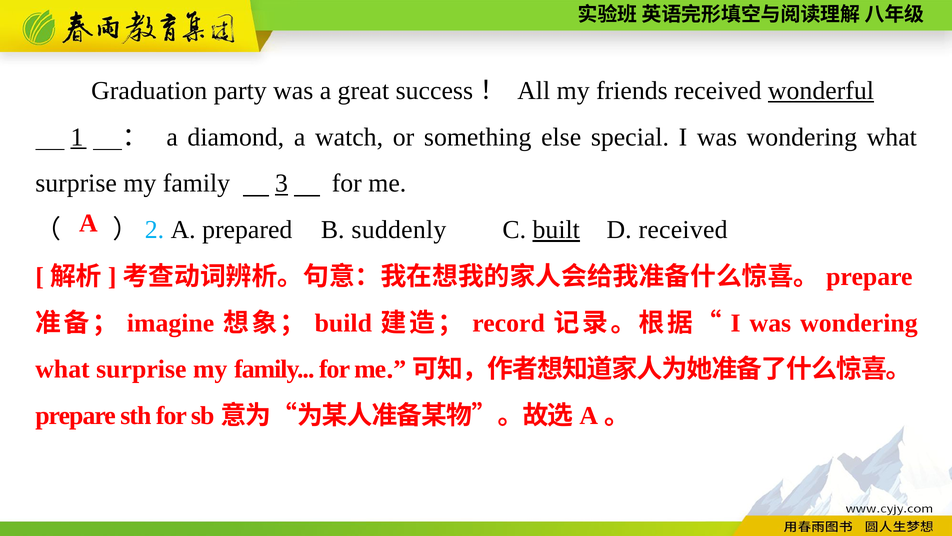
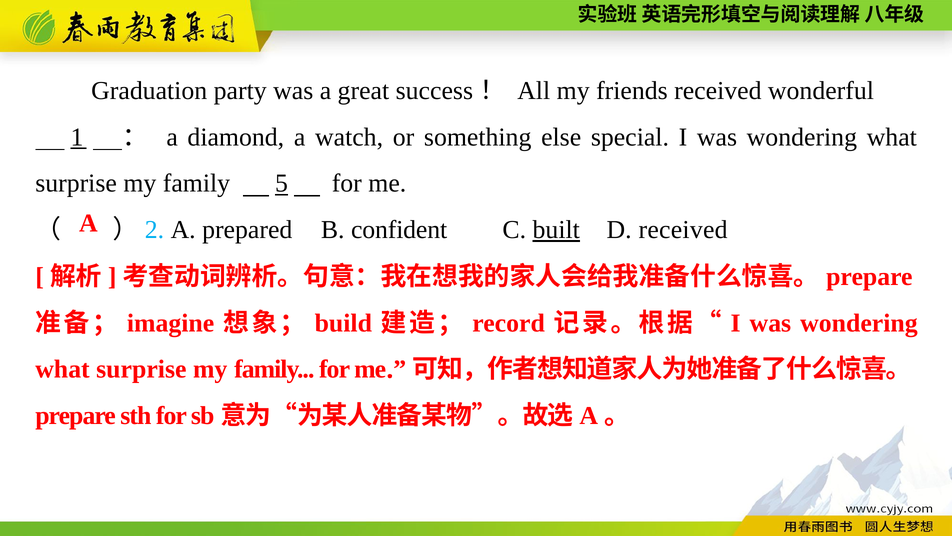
wonderful underline: present -> none
3: 3 -> 5
suddenly: suddenly -> confident
